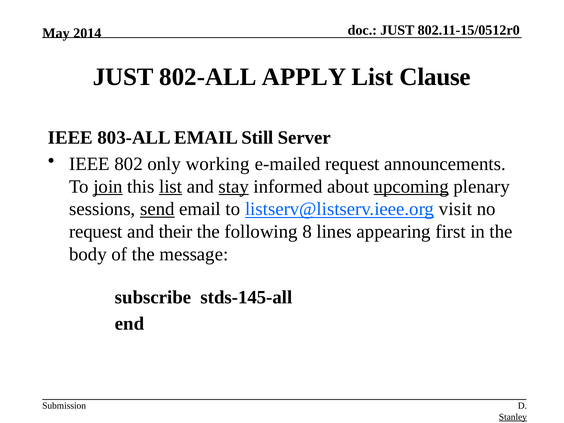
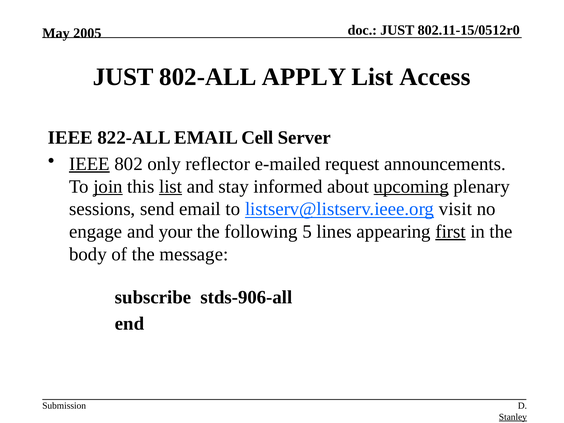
2014: 2014 -> 2005
Clause: Clause -> Access
803-ALL: 803-ALL -> 822-ALL
Still: Still -> Cell
IEEE at (89, 164) underline: none -> present
working: working -> reflector
stay underline: present -> none
send underline: present -> none
request at (96, 232): request -> engage
their: their -> your
8: 8 -> 5
first underline: none -> present
stds-145-all: stds-145-all -> stds-906-all
